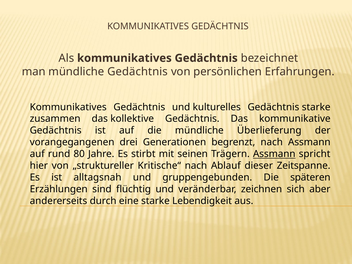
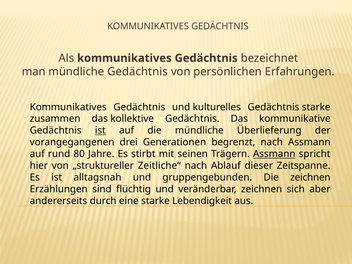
ist at (100, 131) underline: none -> present
Kritische“: Kritische“ -> Zeitliche“
Die späteren: späteren -> zeichnen
